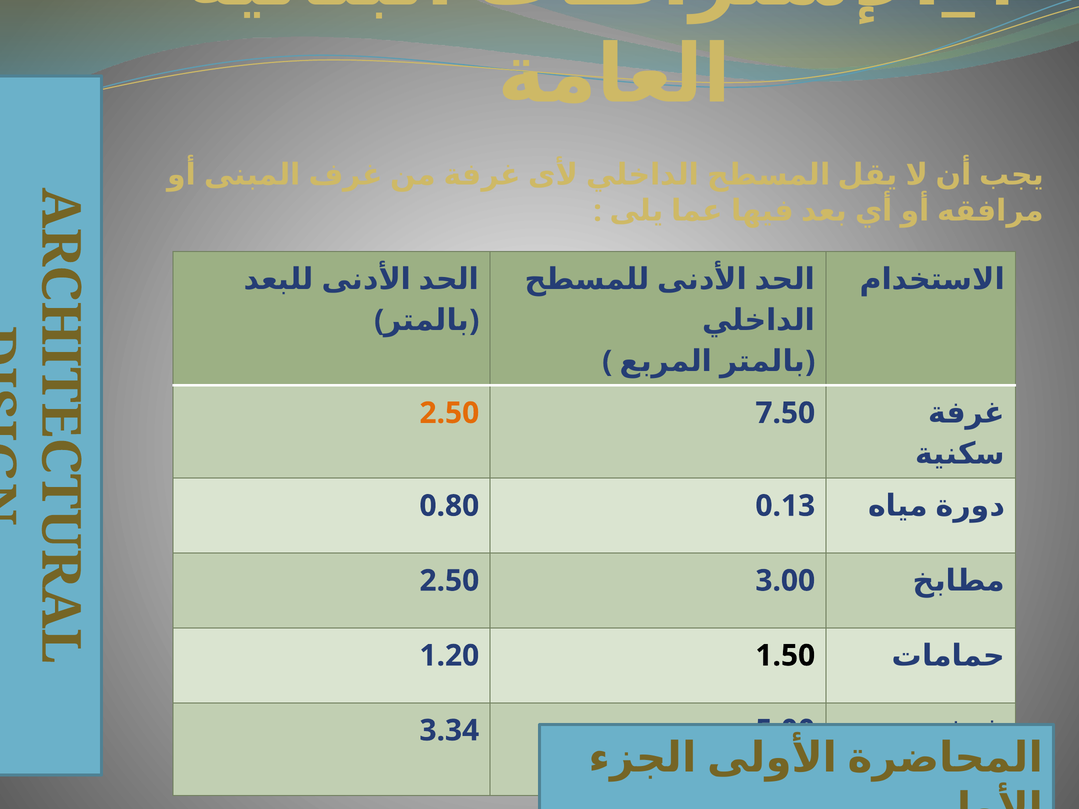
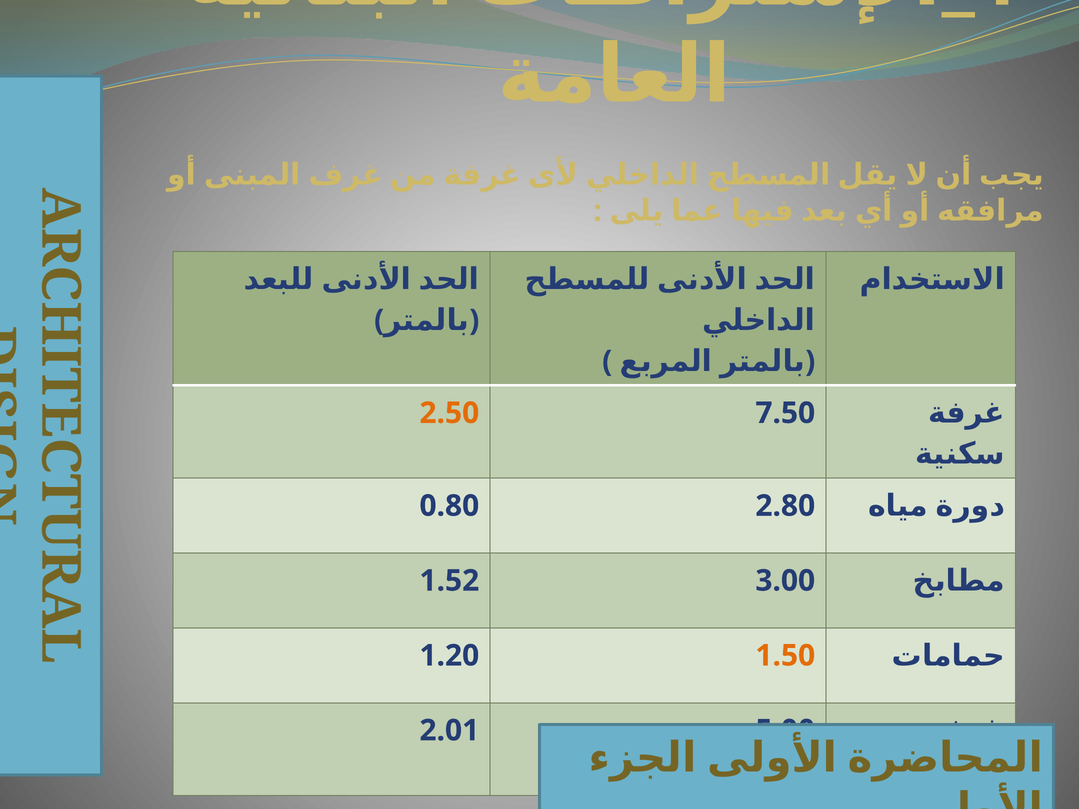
0.13: 0.13 -> 2.80
2.50 at (449, 581): 2.50 -> 1.52
1.50 colour: black -> orange
3.34: 3.34 -> 2.01
